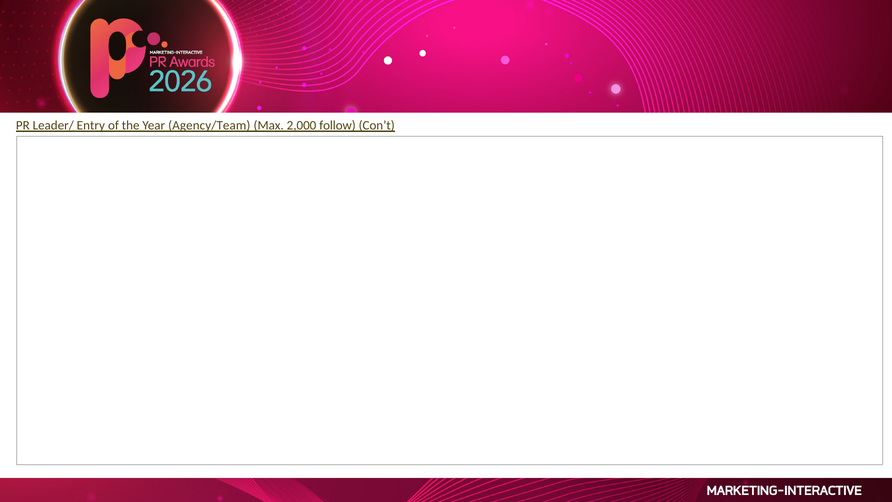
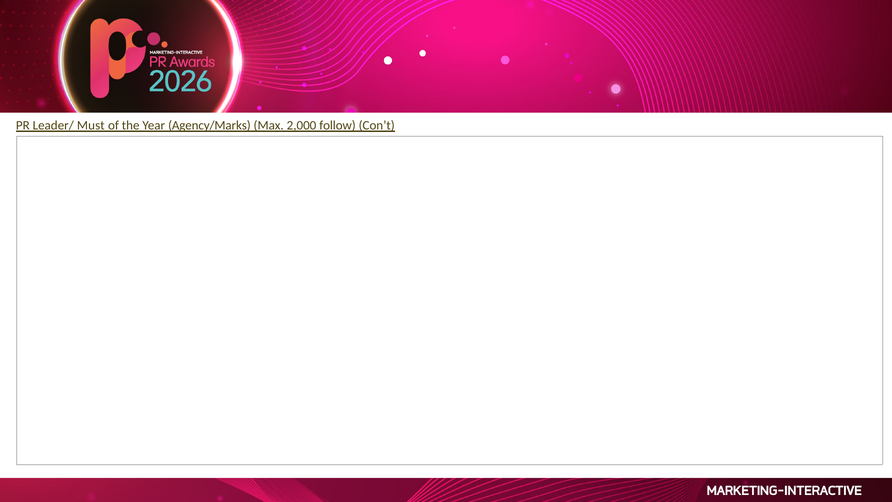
Entry: Entry -> Must
Agency/Team: Agency/Team -> Agency/Marks
